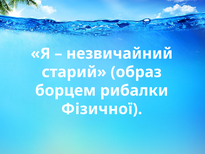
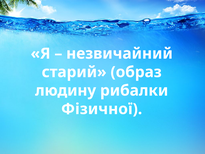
борцем: борцем -> людину
